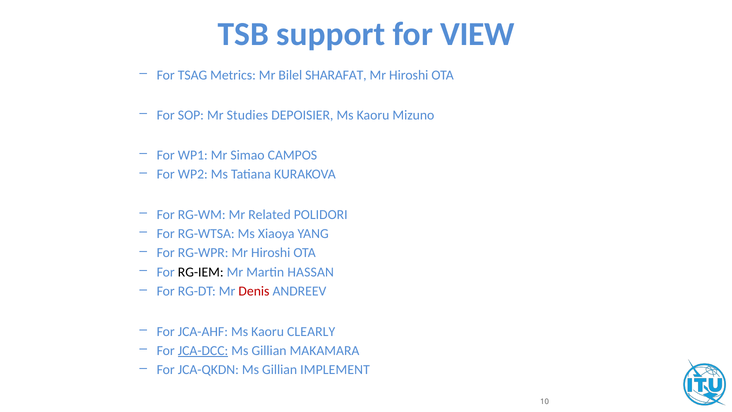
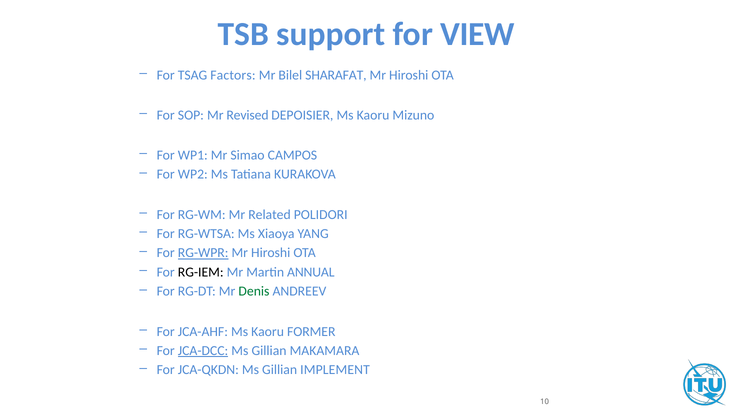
Metrics: Metrics -> Factors
Studies: Studies -> Revised
RG-WPR underline: none -> present
HASSAN: HASSAN -> ANNUAL
Denis colour: red -> green
CLEARLY: CLEARLY -> FORMER
